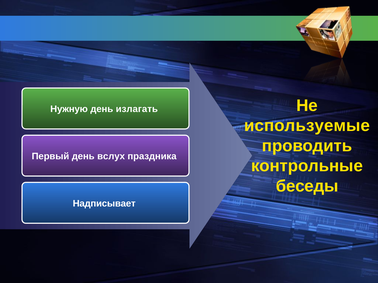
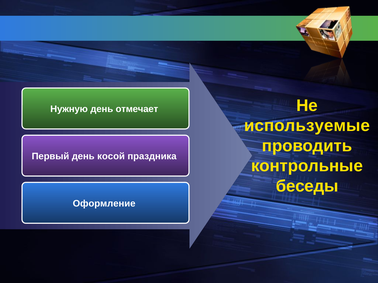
излагать: излагать -> отмечает
вслух: вслух -> косой
Надписывает: Надписывает -> Оформление
